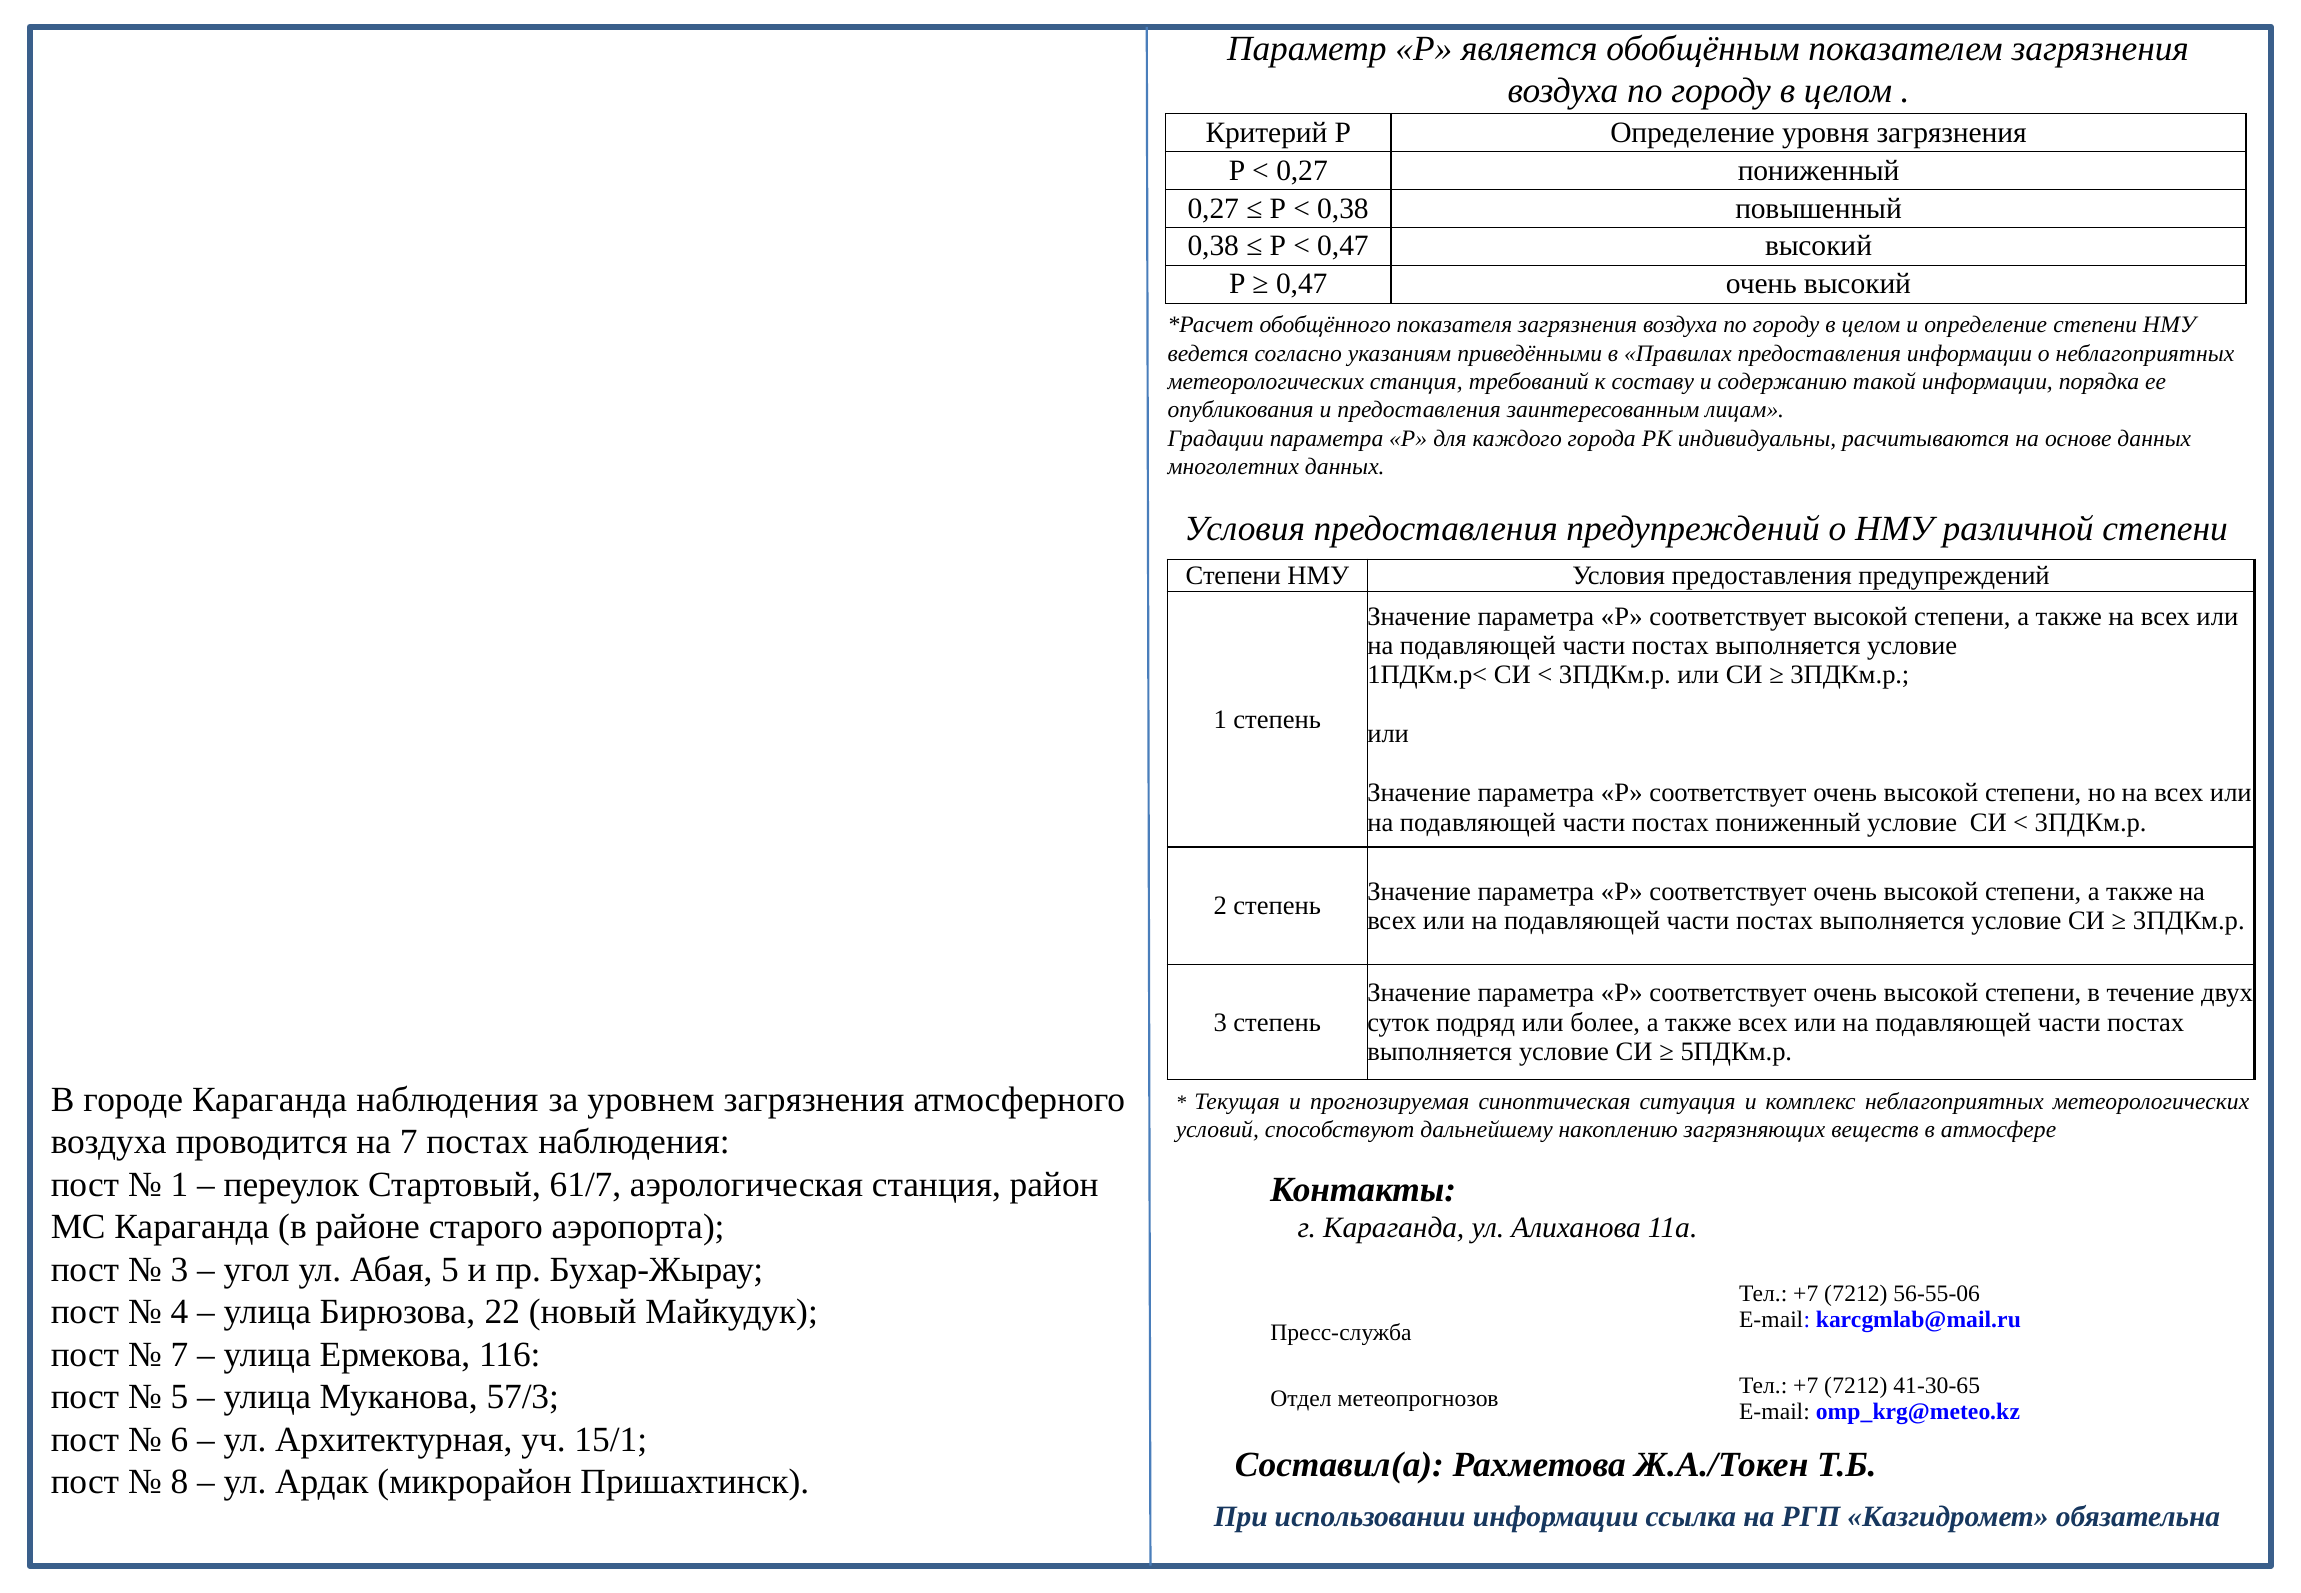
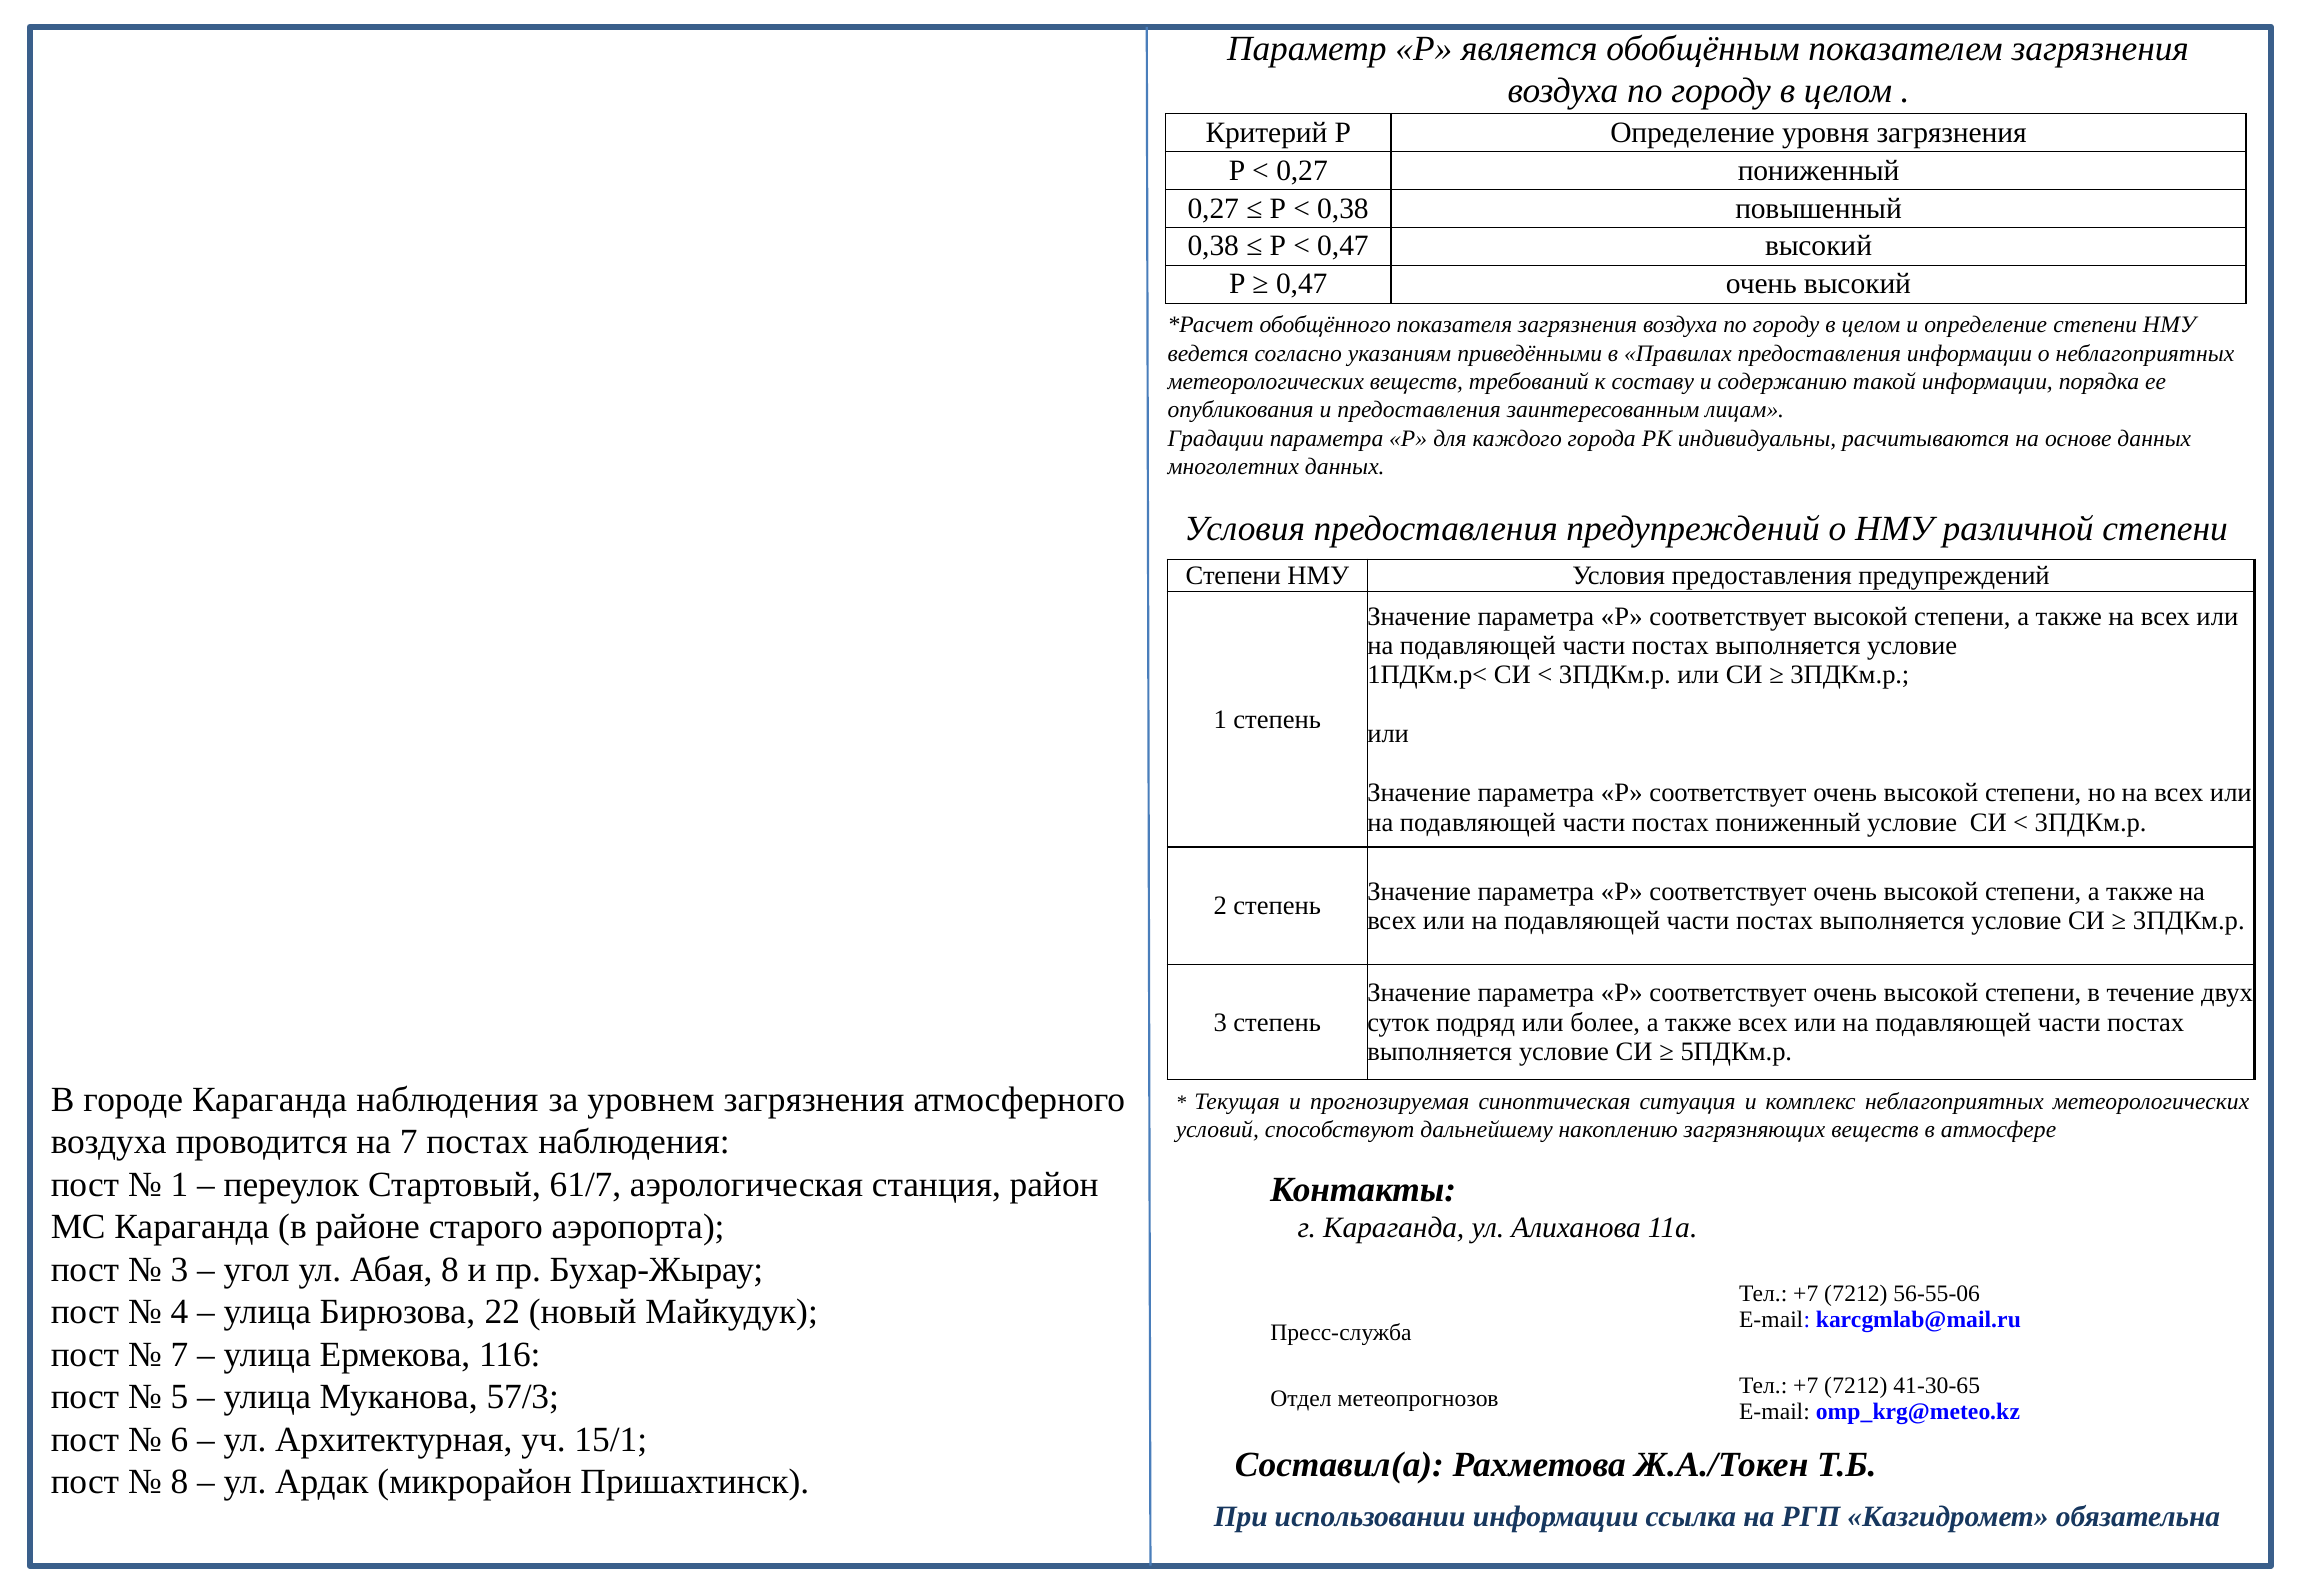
метеорологических станция: станция -> веществ
Абая 5: 5 -> 8
